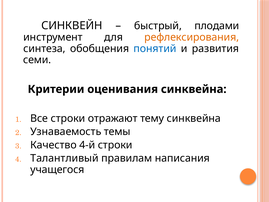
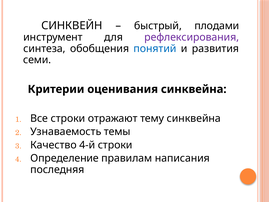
рефлексирования colour: orange -> purple
Талантливый: Талантливый -> Определение
учащегося: учащегося -> последняя
